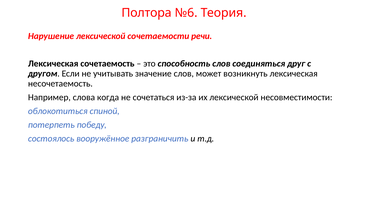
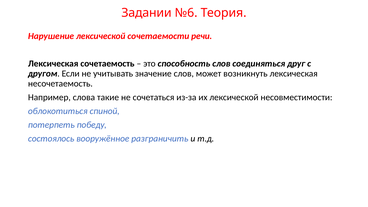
Полтора: Полтора -> Задании
когда: когда -> такие
